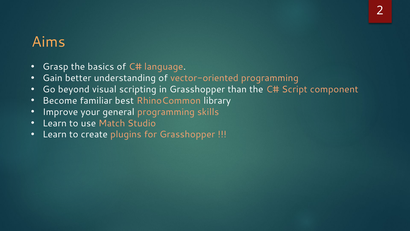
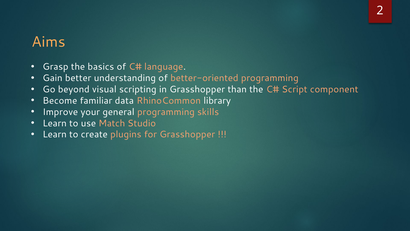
vector-oriented: vector-oriented -> better-oriented
best: best -> data
